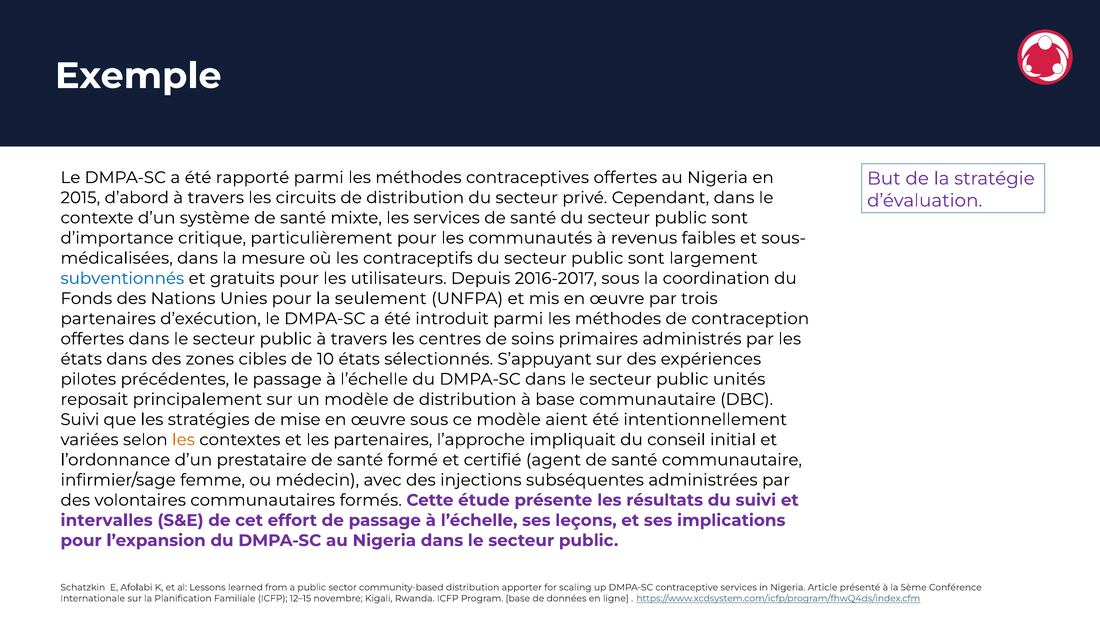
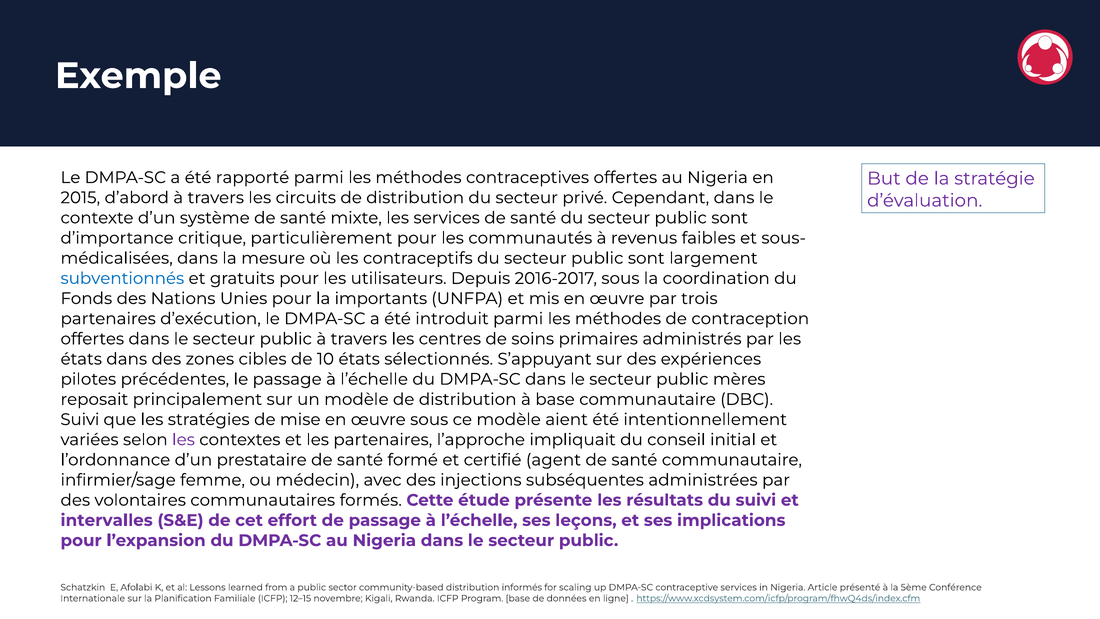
seulement: seulement -> importants
unités: unités -> mères
les at (183, 440) colour: orange -> purple
apporter: apporter -> informés
